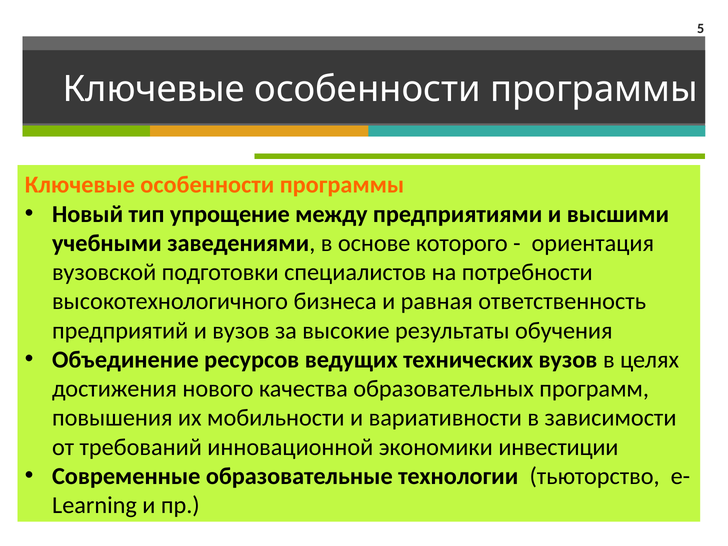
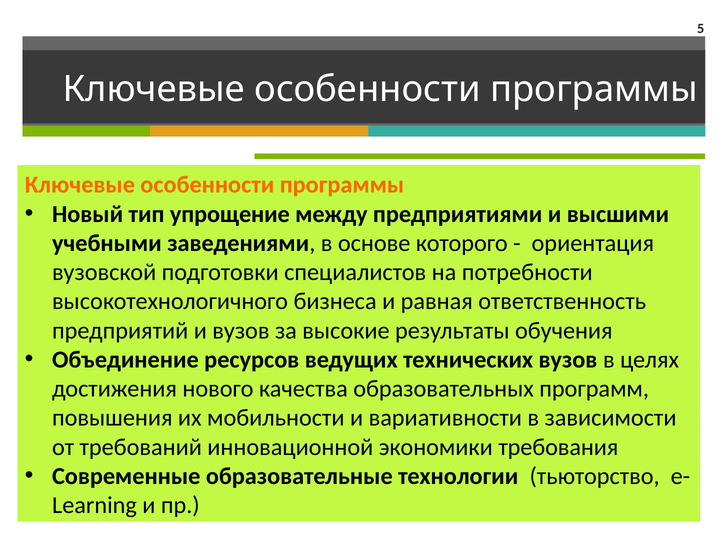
инвестиции: инвестиции -> требования
